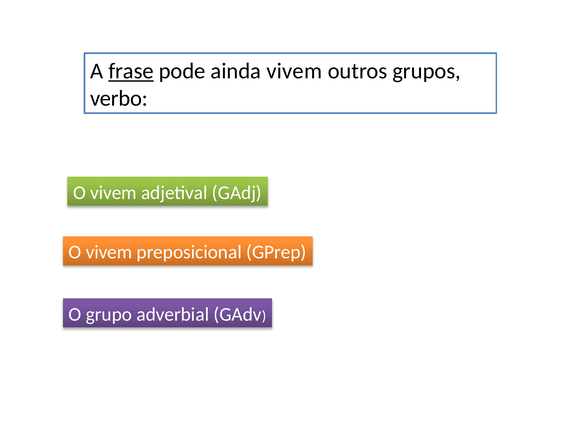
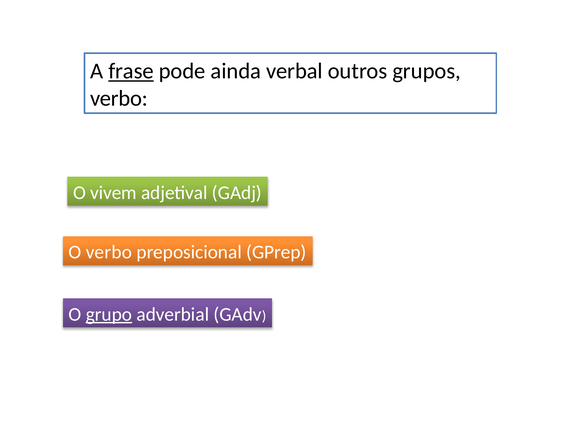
ainda vivem: vivem -> verbal
vivem at (109, 252): vivem -> verbo
grupo underline: none -> present
